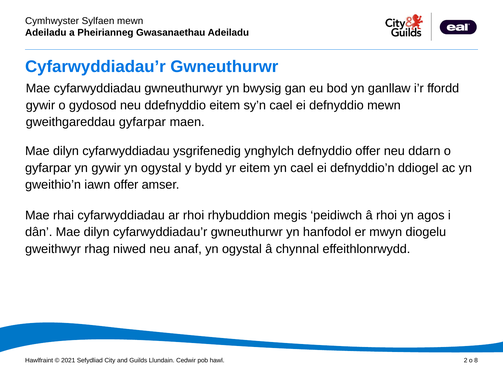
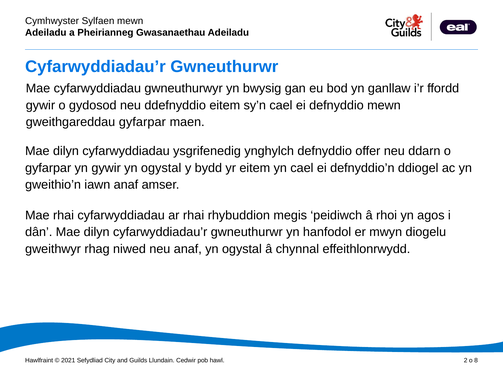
iawn offer: offer -> anaf
ar rhoi: rhoi -> rhai
